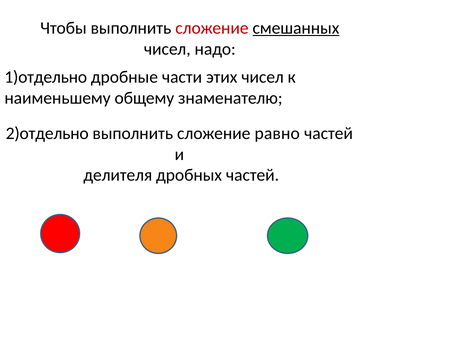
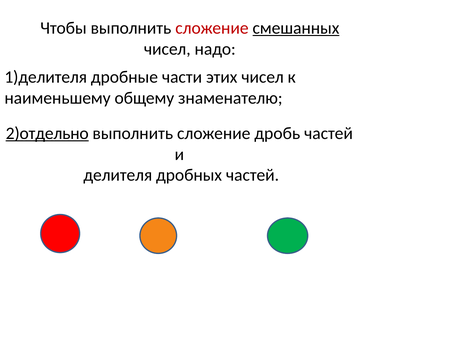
1)отдельно: 1)отдельно -> 1)делителя
2)отдельно underline: none -> present
равно: равно -> дробь
